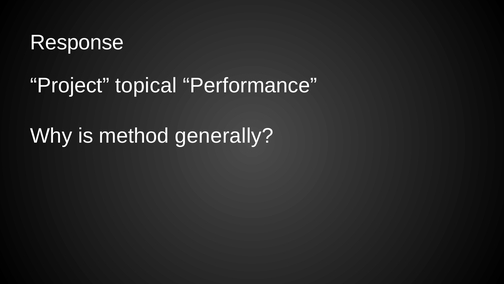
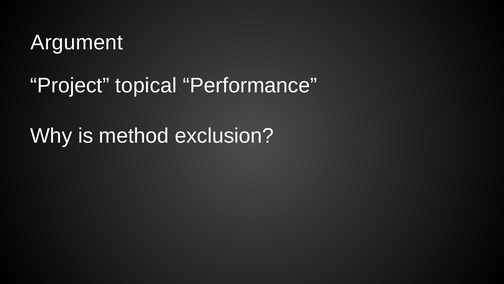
Response: Response -> Argument
generally: generally -> exclusion
